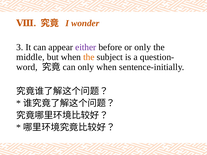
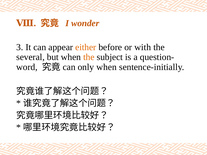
either colour: purple -> orange
or only: only -> with
middle: middle -> several
